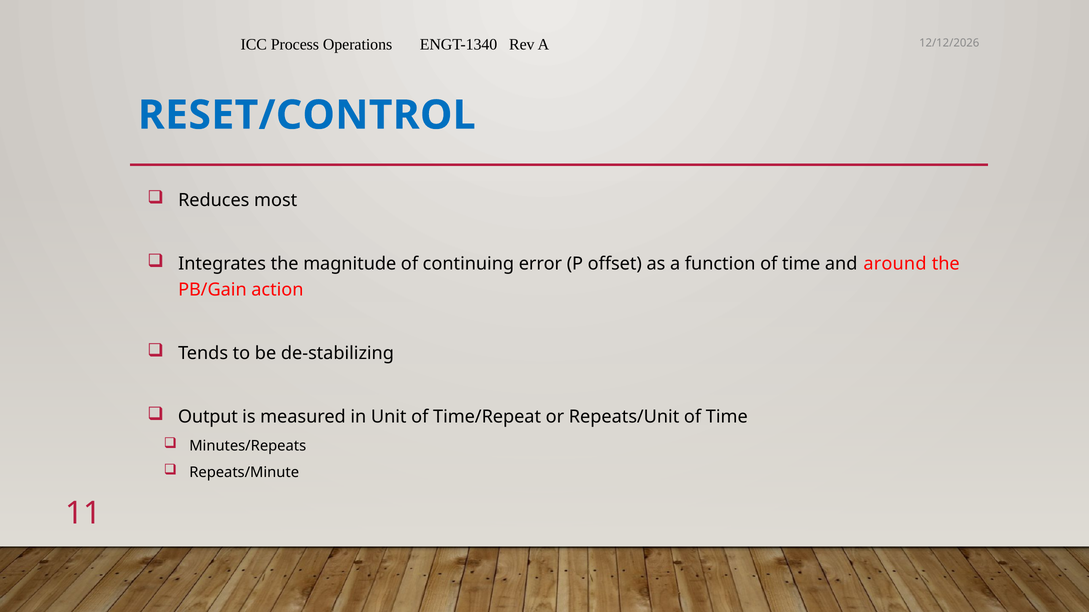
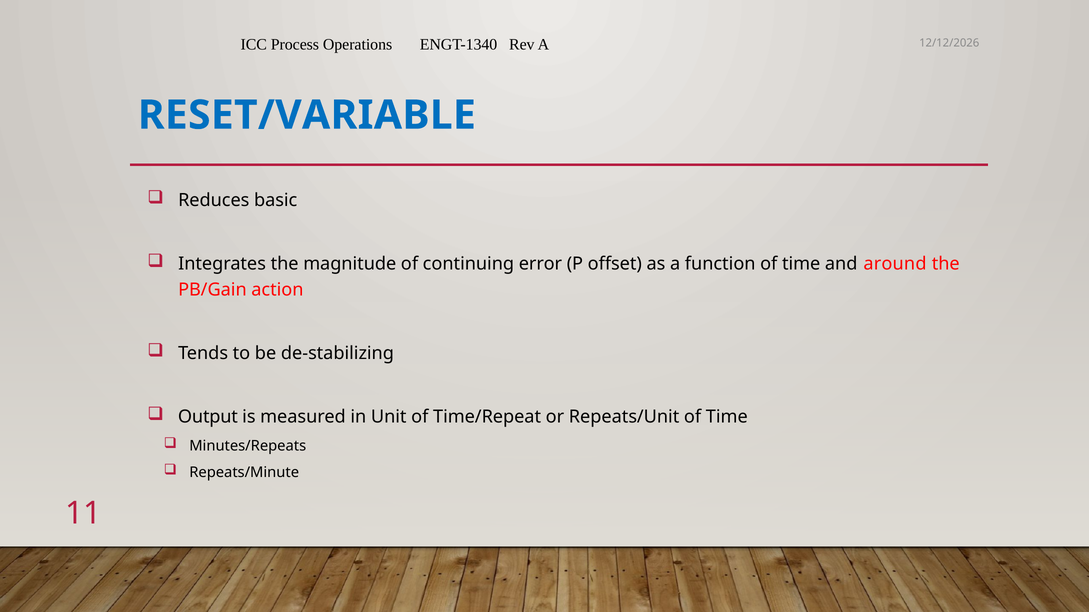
RESET/CONTROL: RESET/CONTROL -> RESET/VARIABLE
most: most -> basic
